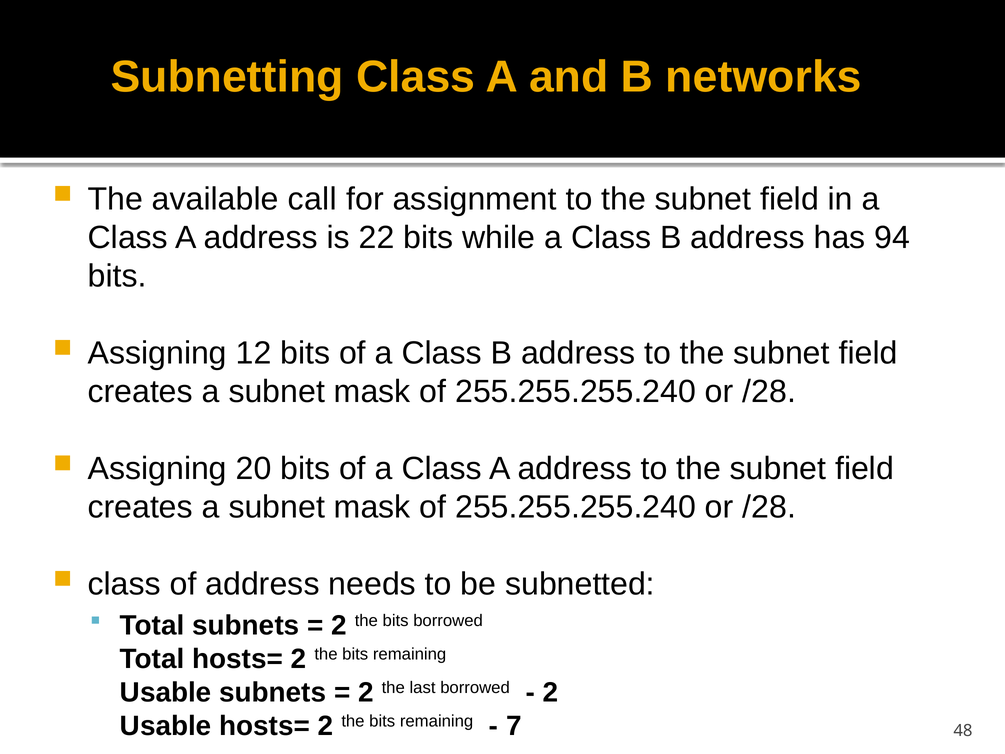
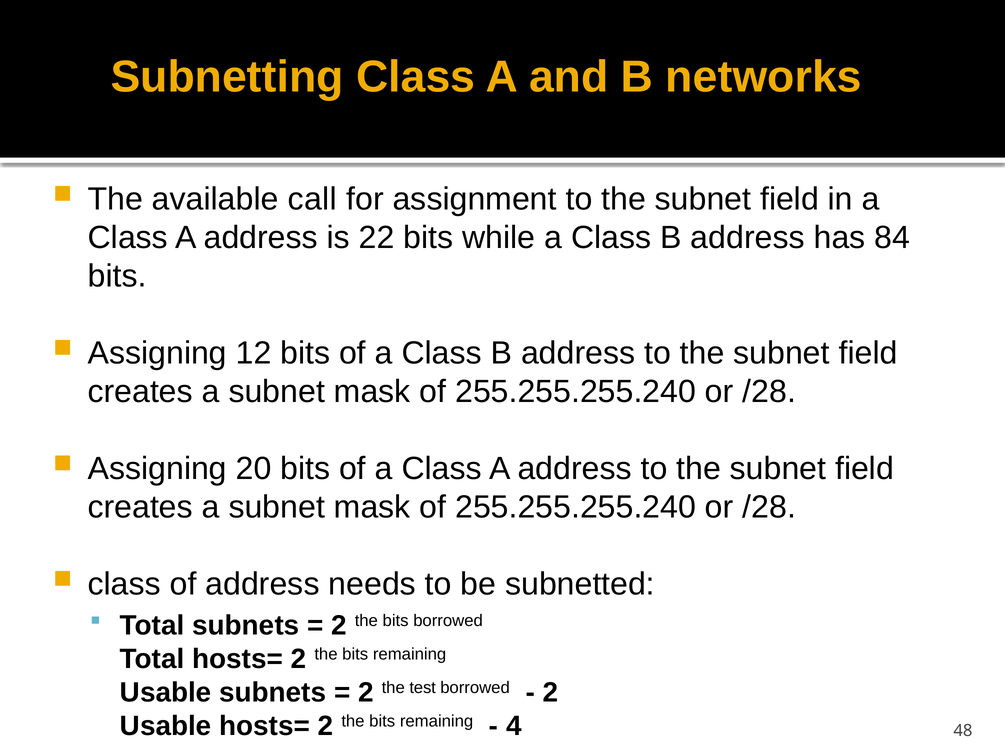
94: 94 -> 84
last: last -> test
7: 7 -> 4
